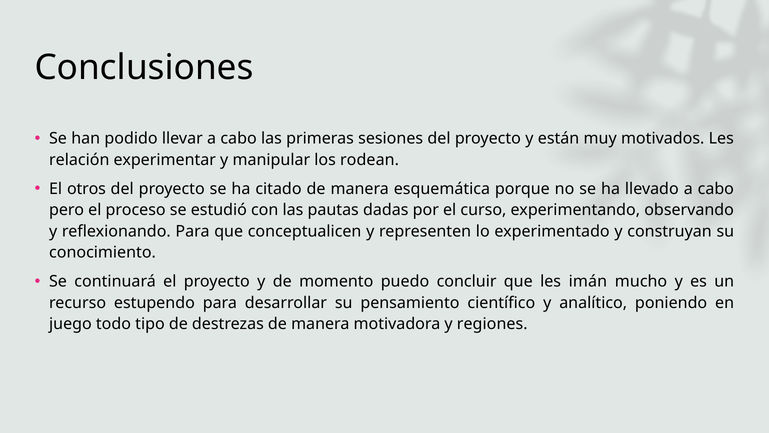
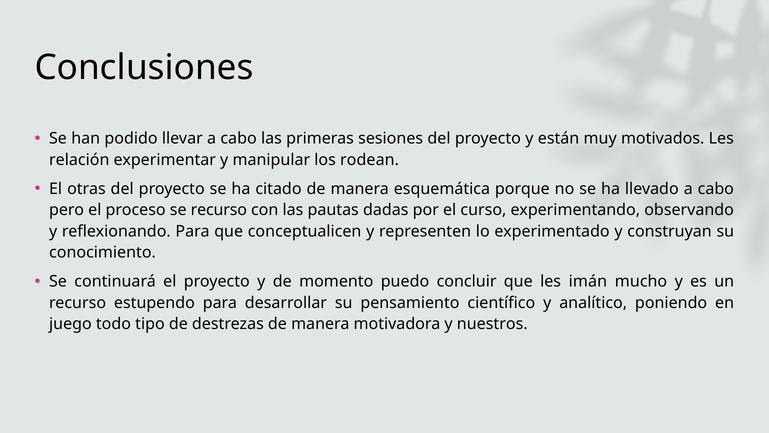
otros: otros -> otras
se estudió: estudió -> recurso
regiones: regiones -> nuestros
